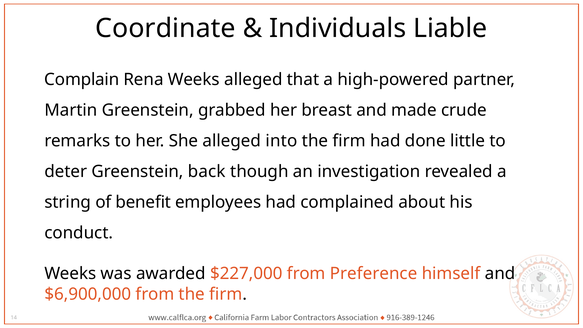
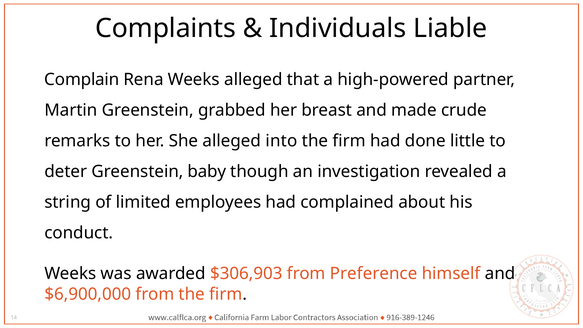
Coordinate: Coordinate -> Complaints
back: back -> baby
benefit: benefit -> limited
$227,000: $227,000 -> $306,903
